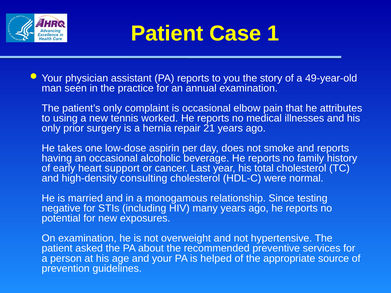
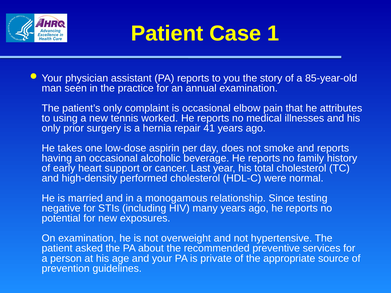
49-year-old: 49-year-old -> 85-year-old
21: 21 -> 41
consulting: consulting -> performed
helped: helped -> private
